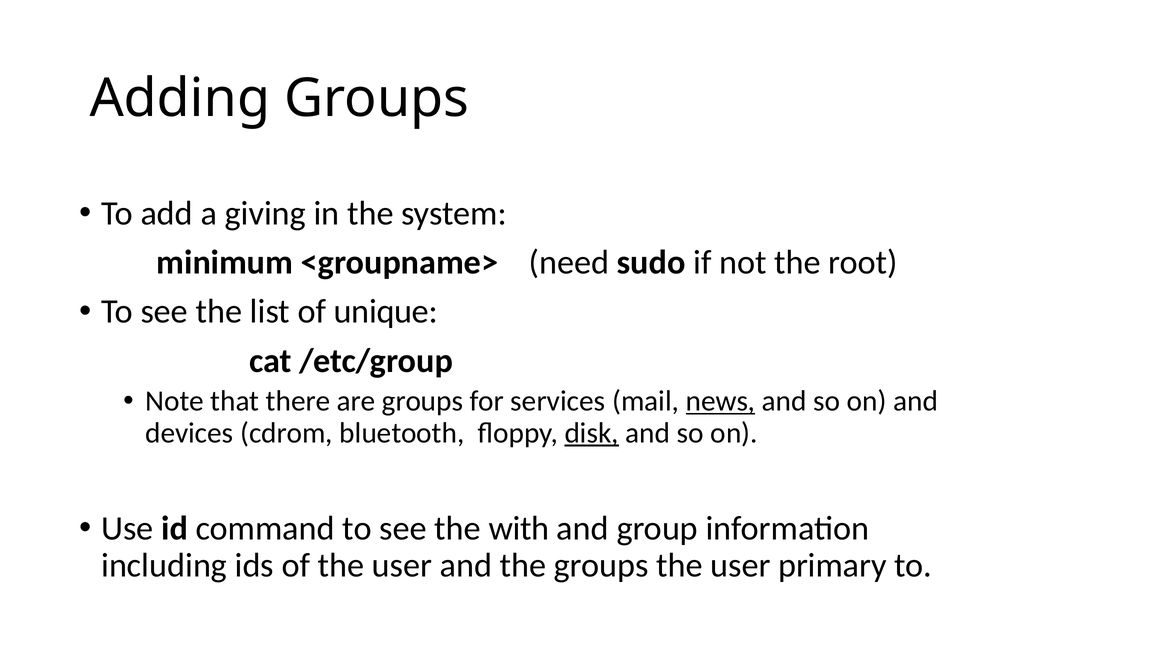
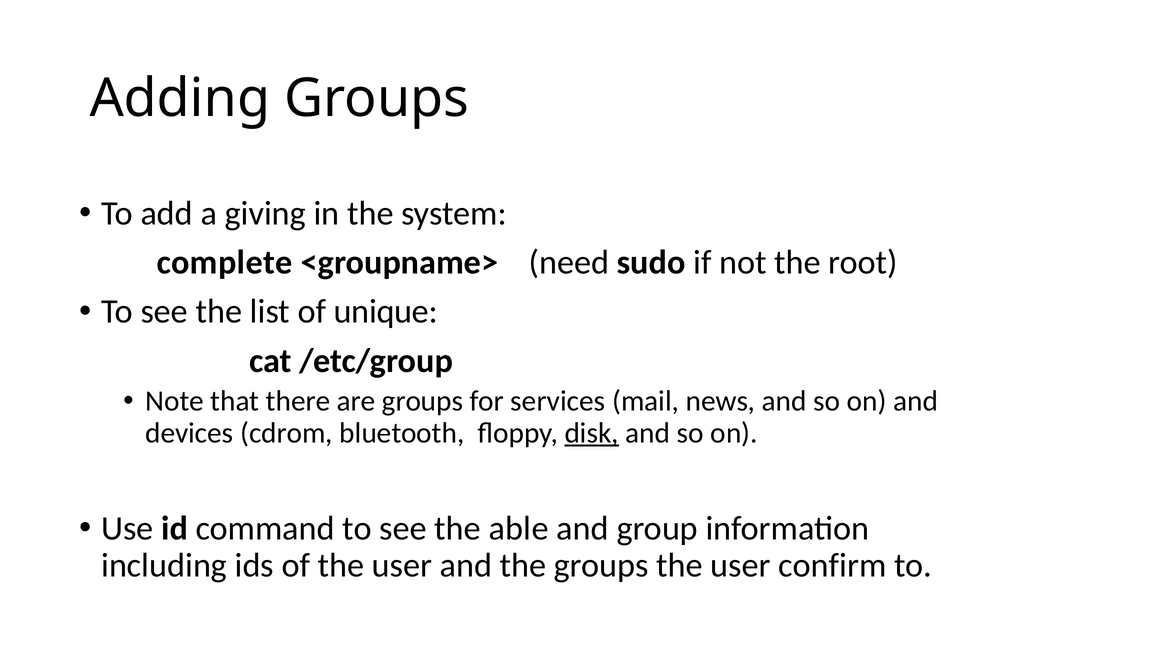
minimum: minimum -> complete
news underline: present -> none
with: with -> able
primary: primary -> confirm
